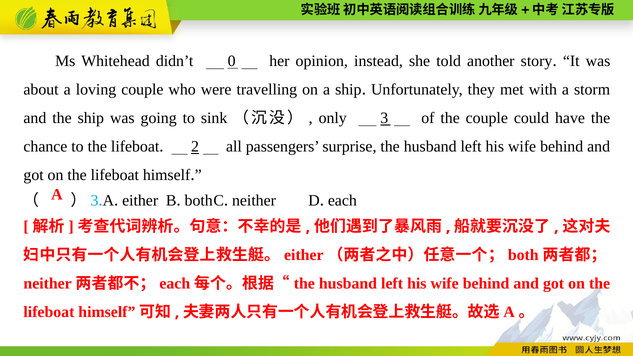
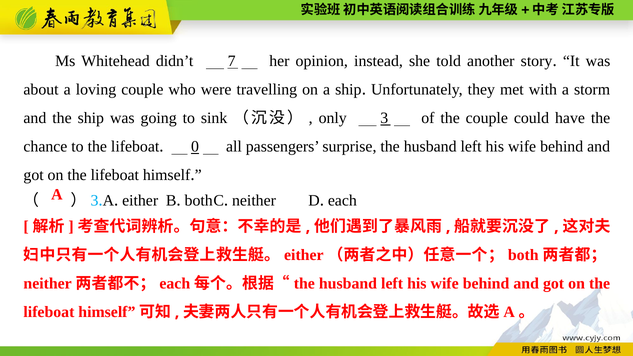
0: 0 -> 7
2: 2 -> 0
